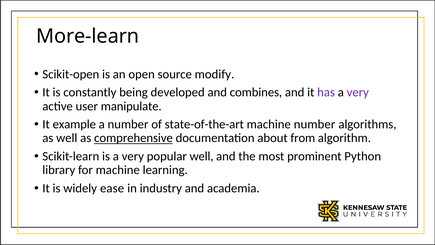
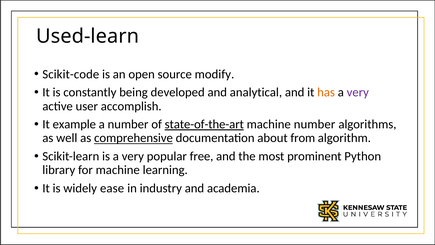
More-learn: More-learn -> Used-learn
Scikit-open: Scikit-open -> Scikit-code
combines: combines -> analytical
has colour: purple -> orange
manipulate: manipulate -> accomplish
state-of-the-art underline: none -> present
popular well: well -> free
